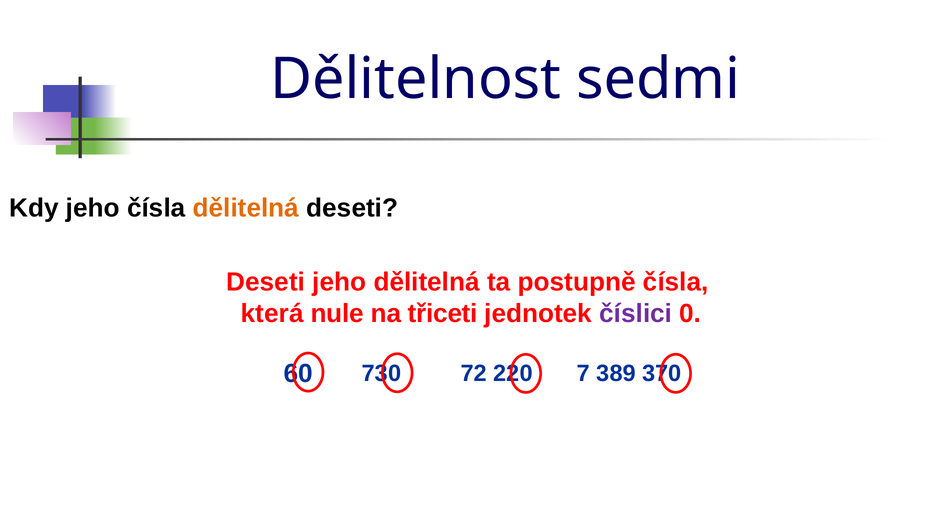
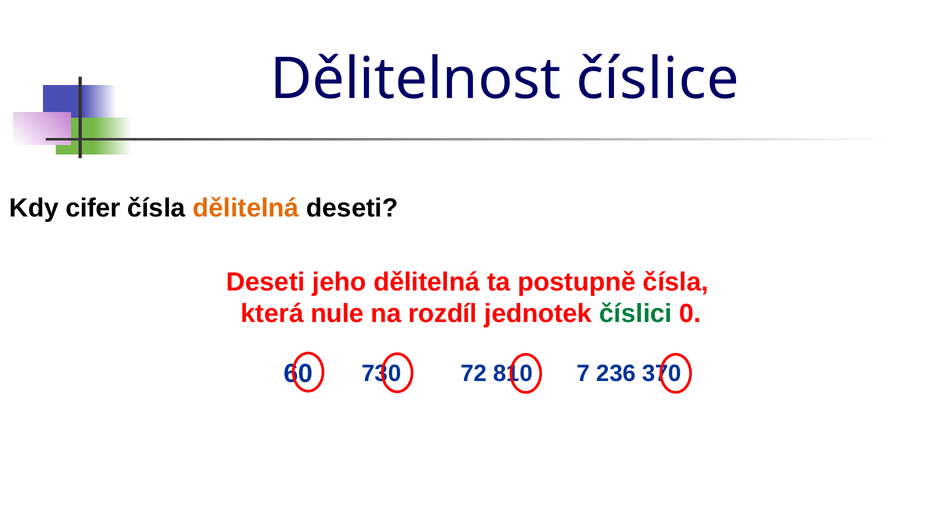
sedmi: sedmi -> číslice
Kdy jeho: jeho -> cifer
třiceti: třiceti -> rozdíl
číslici colour: purple -> green
220: 220 -> 810
389: 389 -> 236
